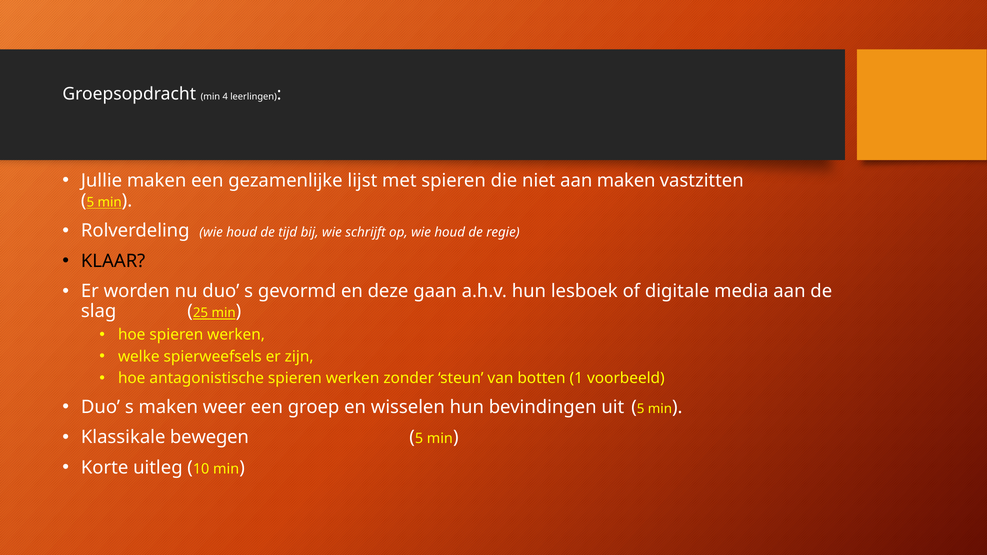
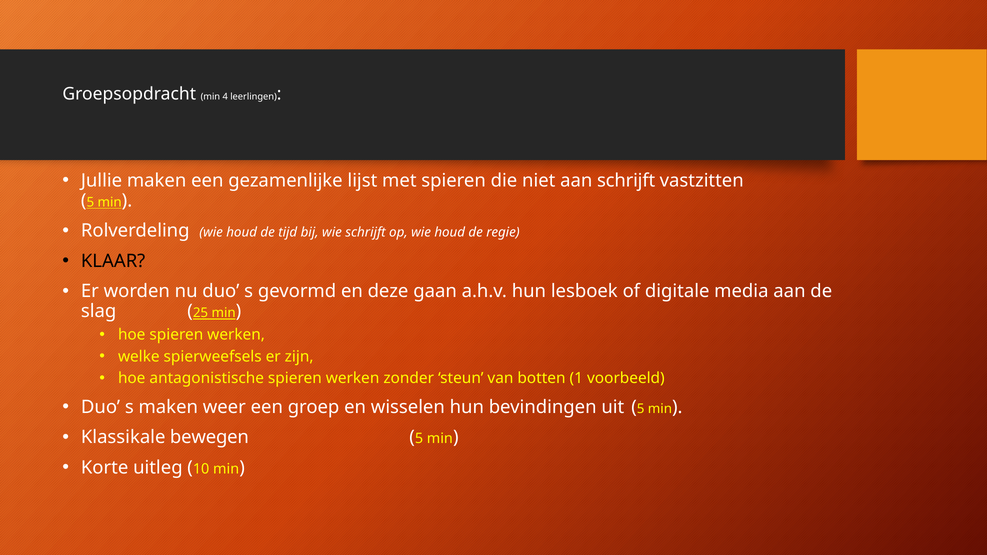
aan maken: maken -> schrijft
